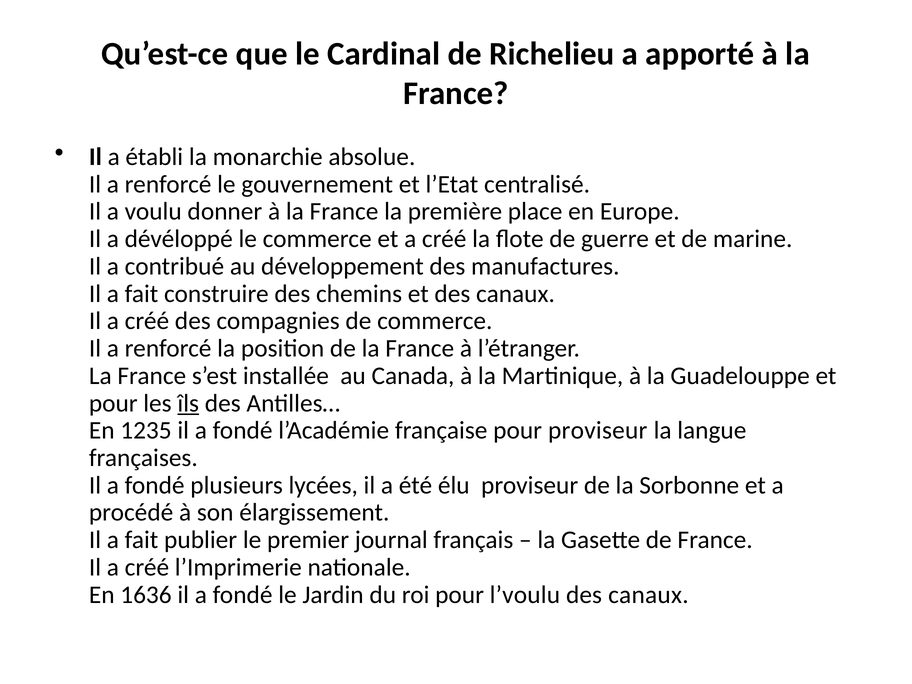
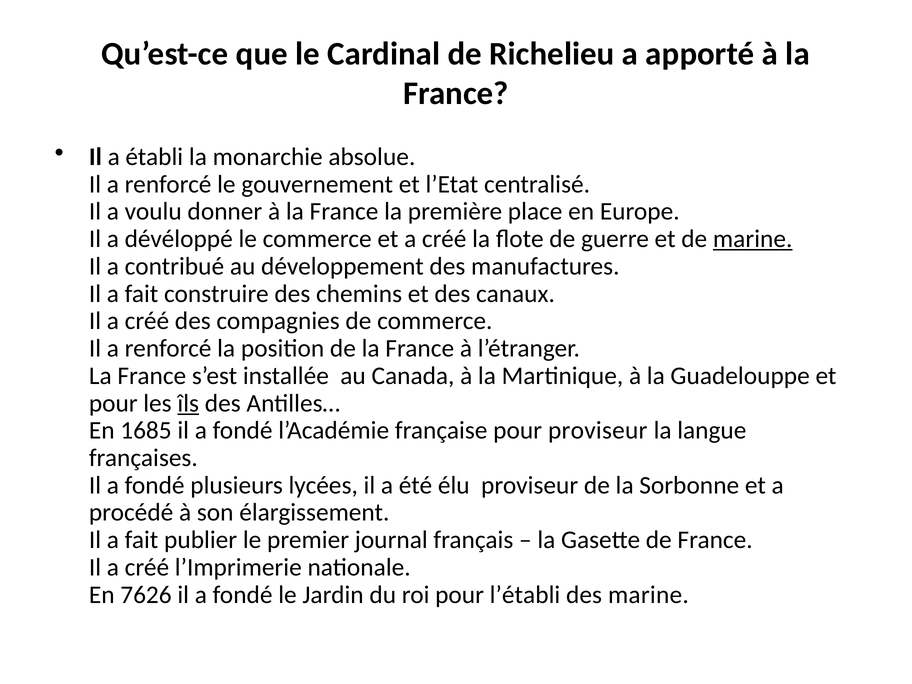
marine at (753, 239) underline: none -> present
1235: 1235 -> 1685
1636: 1636 -> 7626
l’voulu: l’voulu -> l’établi
canaux at (648, 595): canaux -> marine
